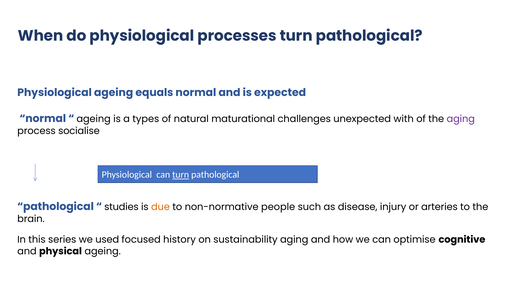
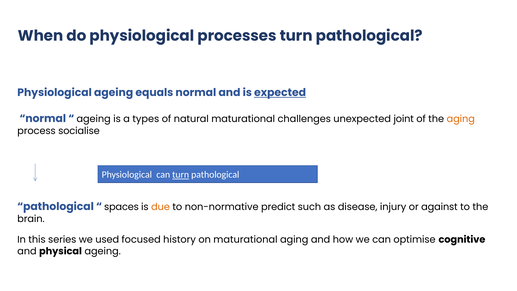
expected underline: none -> present
with: with -> joint
aging at (461, 119) colour: purple -> orange
studies: studies -> spaces
people: people -> predict
arteries: arteries -> against
on sustainability: sustainability -> maturational
